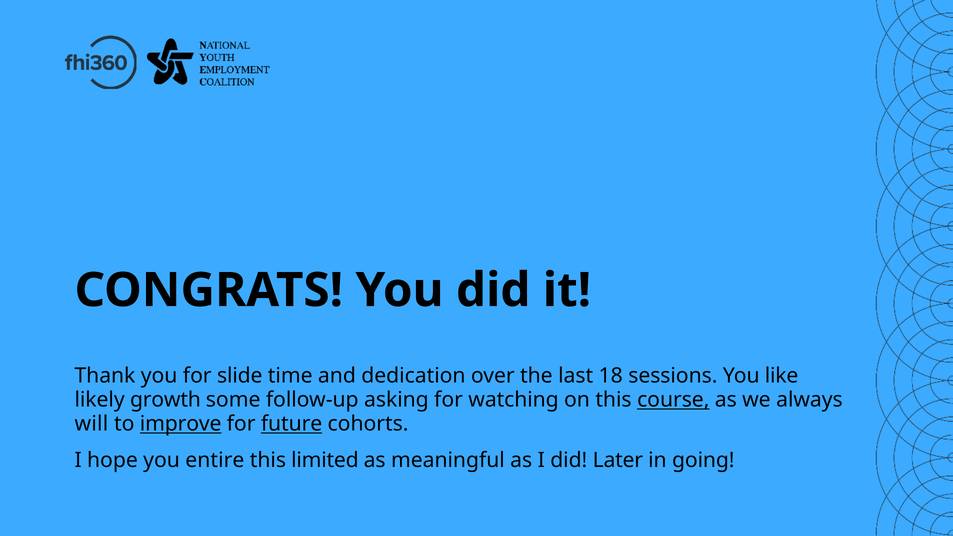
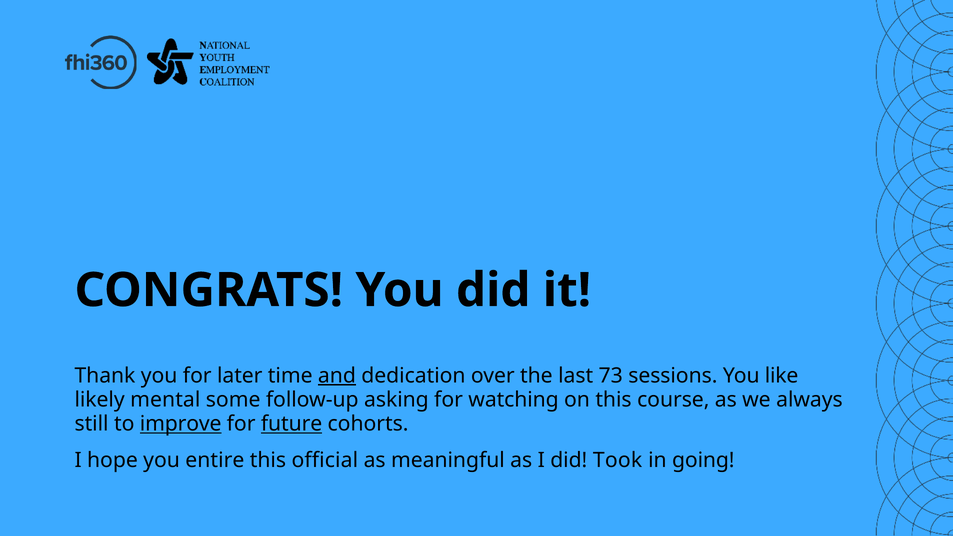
slide: slide -> later
and underline: none -> present
18: 18 -> 73
growth: growth -> mental
course underline: present -> none
will: will -> still
limited: limited -> official
Later: Later -> Took
